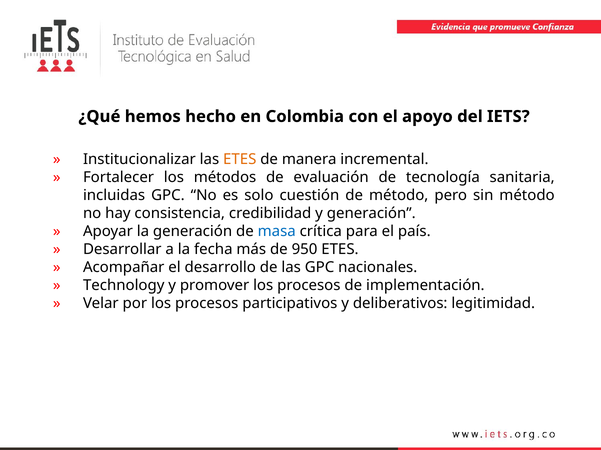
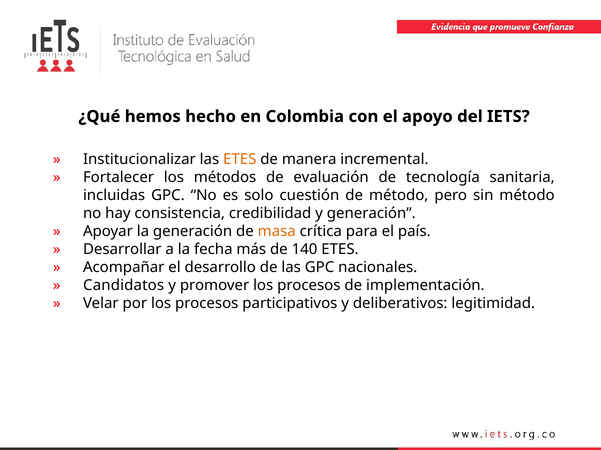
masa colour: blue -> orange
950: 950 -> 140
Technology: Technology -> Candidatos
